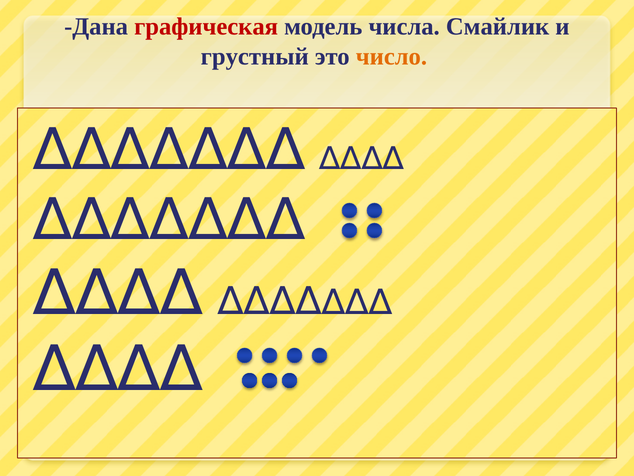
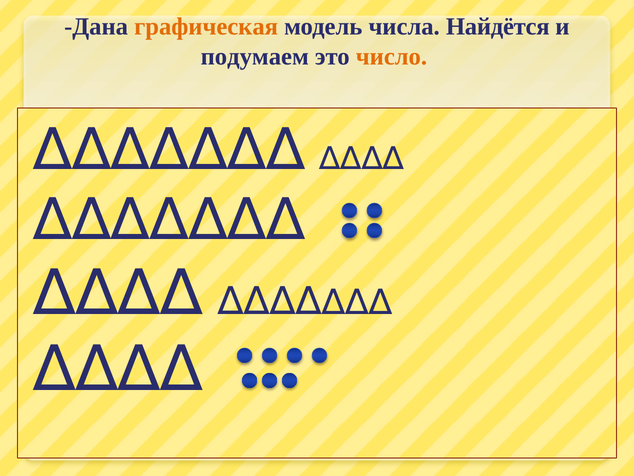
графическая colour: red -> orange
Смайлик: Смайлик -> Найдётся
грустный: грустный -> подумаем
